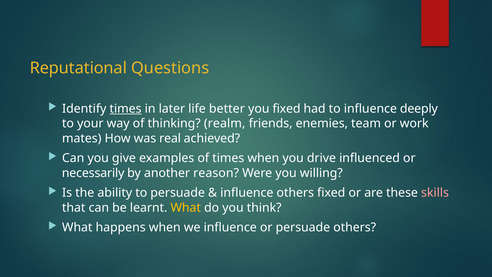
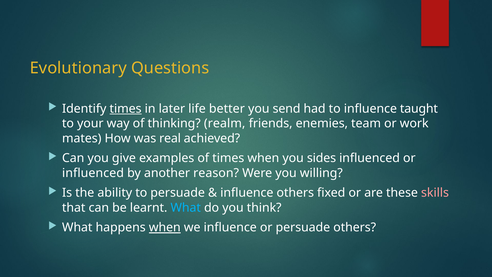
Reputational: Reputational -> Evolutionary
you fixed: fixed -> send
deeply: deeply -> taught
drive: drive -> sides
necessarily at (93, 173): necessarily -> influenced
What at (186, 207) colour: yellow -> light blue
when at (165, 227) underline: none -> present
